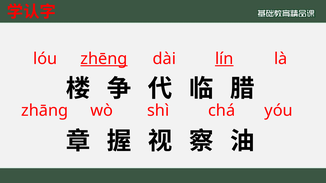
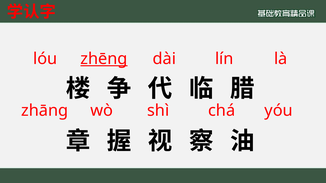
lín underline: present -> none
